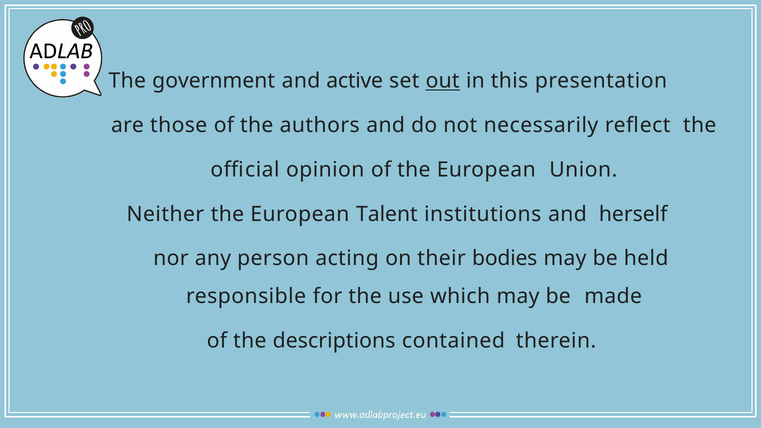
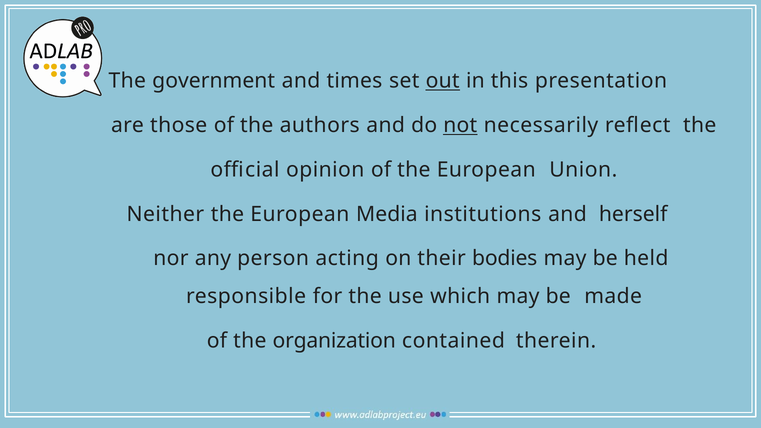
active: active -> times
not underline: none -> present
Talent: Talent -> Media
descriptions: descriptions -> organization
